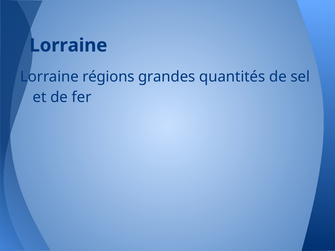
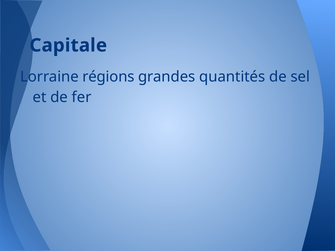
Lorraine at (68, 45): Lorraine -> Capitale
